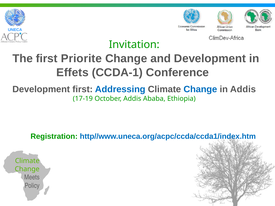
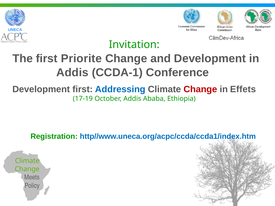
Effets at (72, 73): Effets -> Addis
Change at (200, 89) colour: blue -> red
in Addis: Addis -> Effets
